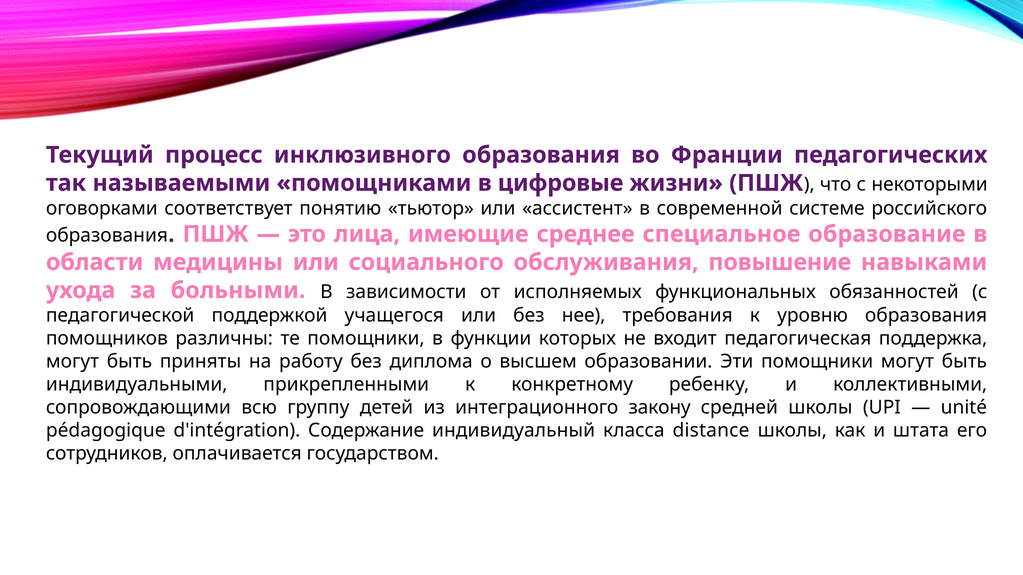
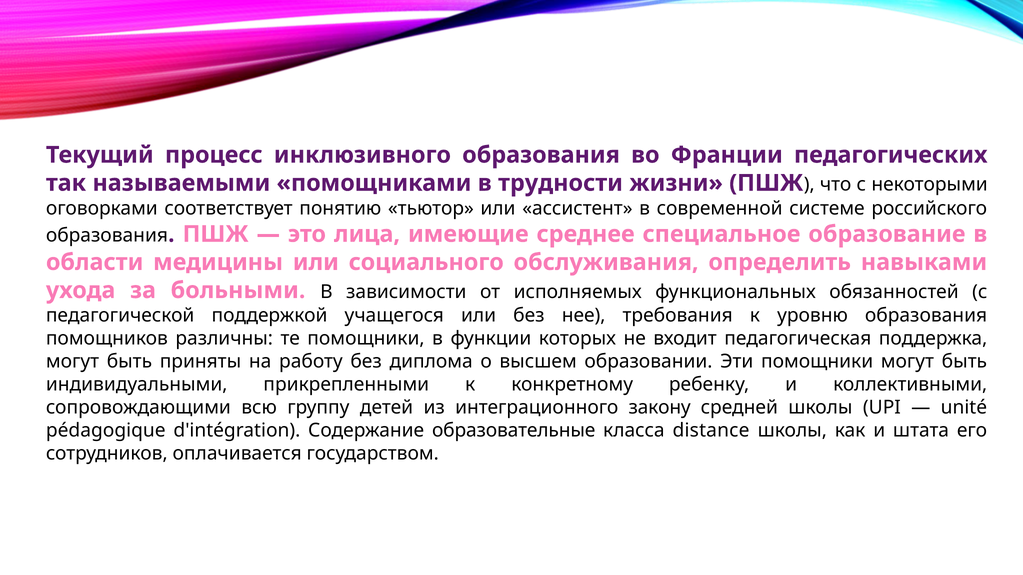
цифровые: цифровые -> трудности
повышение: повышение -> определить
индивидуальный: индивидуальный -> образовательные
